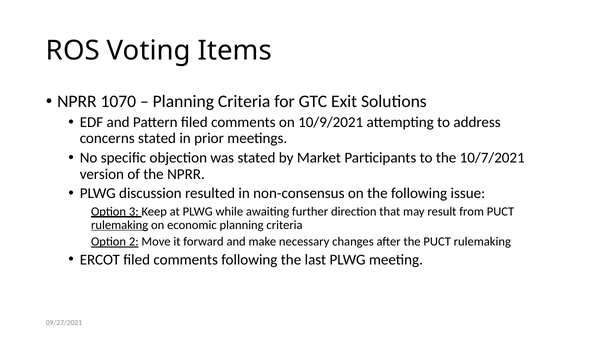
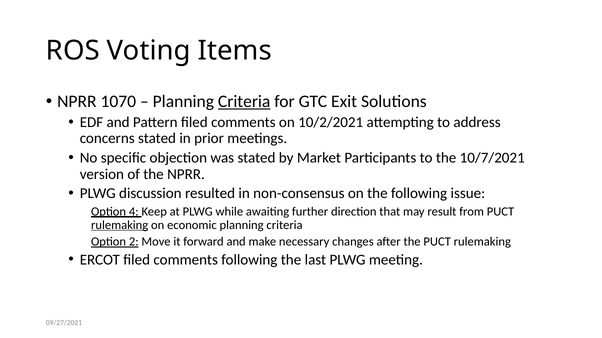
Criteria at (244, 102) underline: none -> present
10/9/2021: 10/9/2021 -> 10/2/2021
3: 3 -> 4
